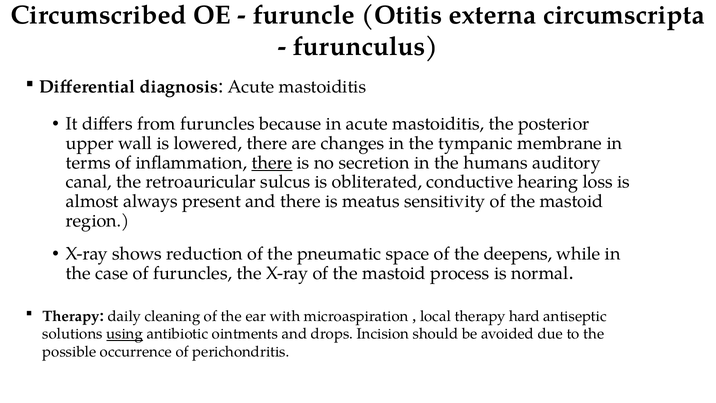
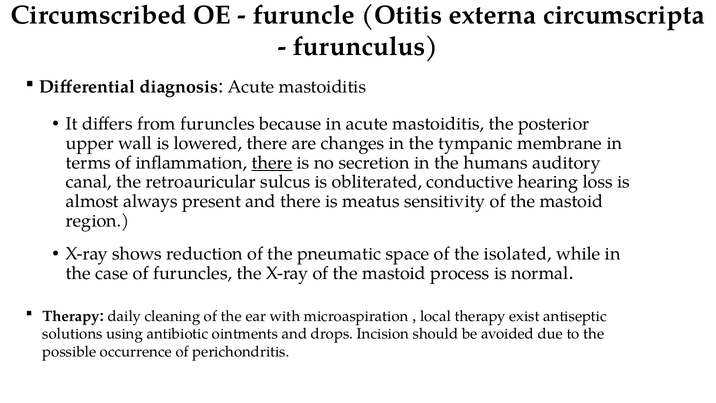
deepens: deepens -> isolated
hard: hard -> exist
using underline: present -> none
